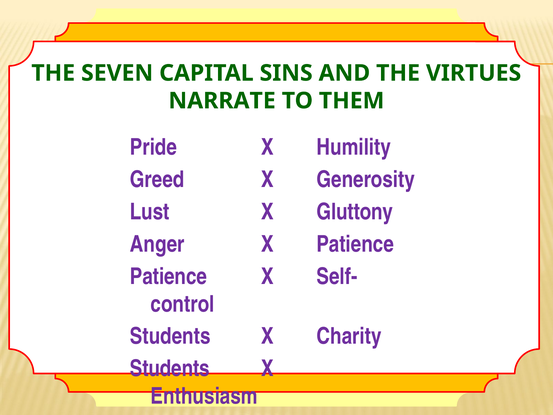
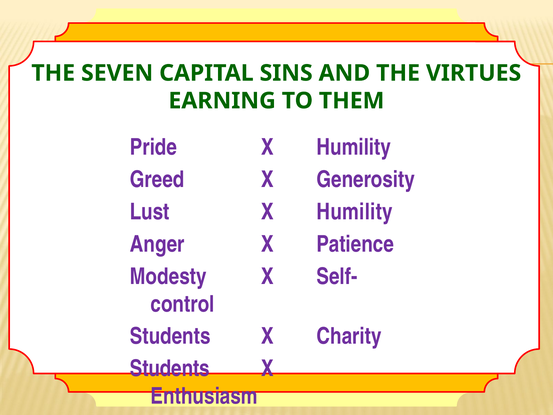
NARRATE: NARRATE -> EARNING
Lust X Gluttony: Gluttony -> Humility
Patience at (168, 276): Patience -> Modesty
